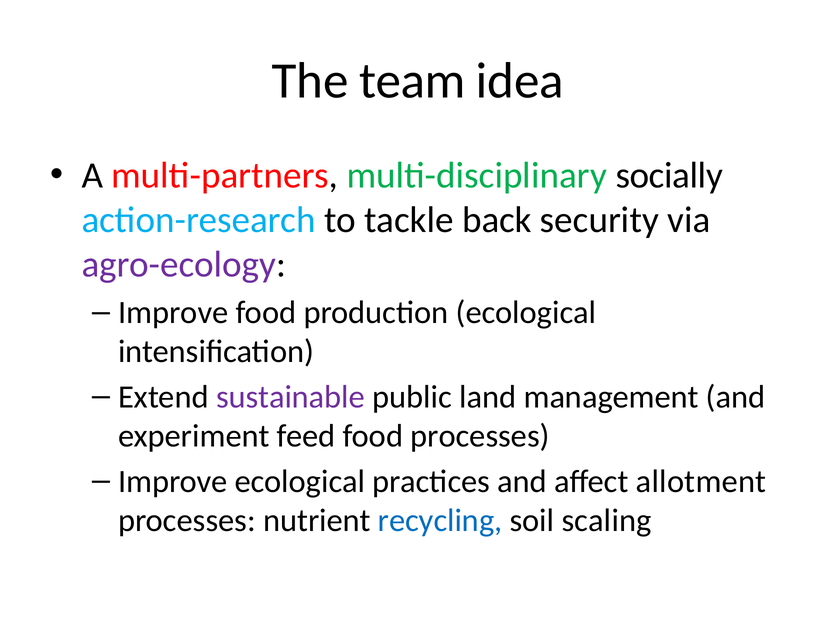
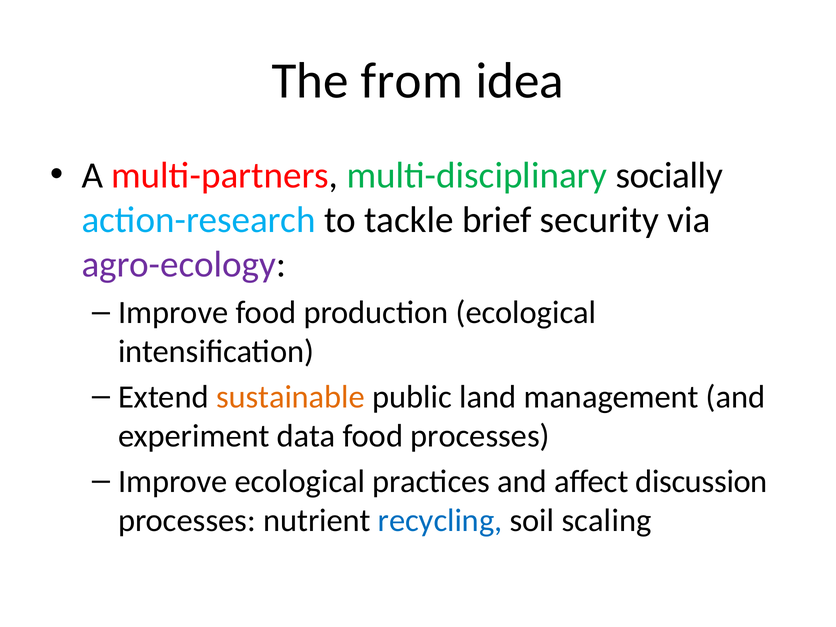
team: team -> from
back: back -> brief
sustainable colour: purple -> orange
feed: feed -> data
allotment: allotment -> discussion
